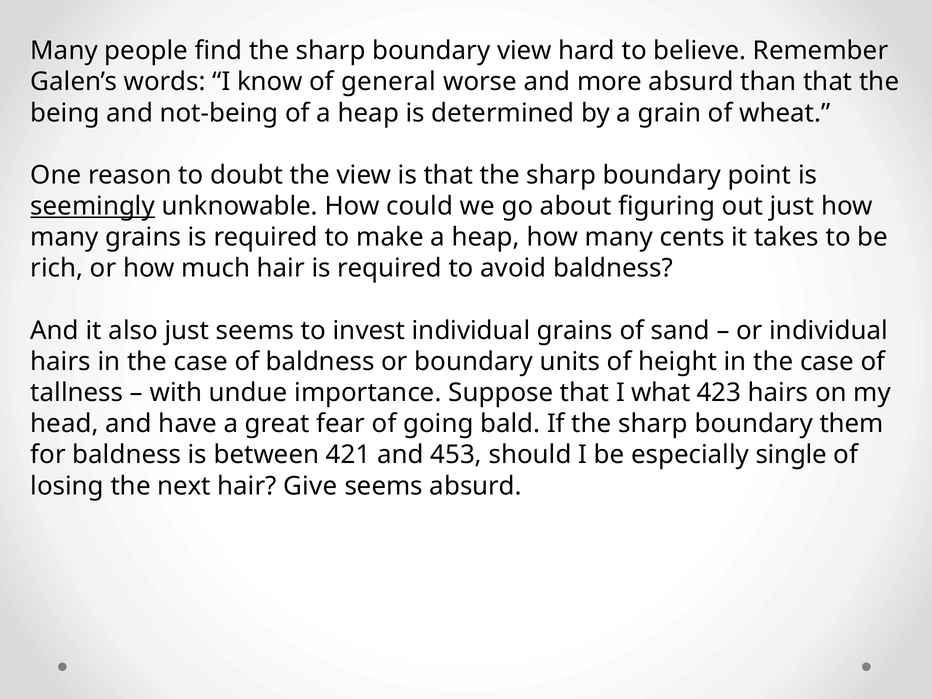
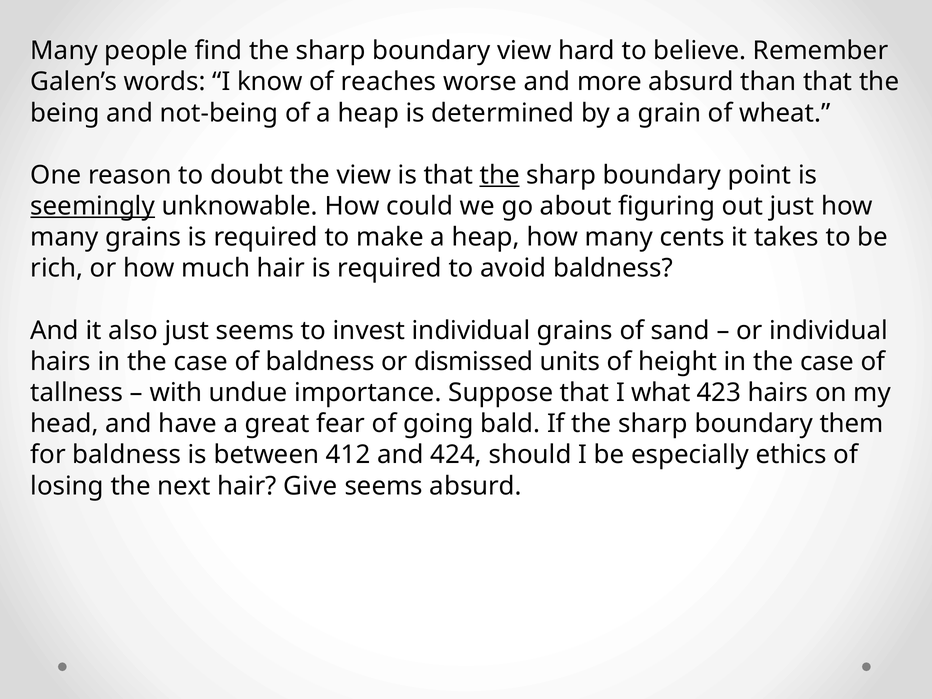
general: general -> reaches
the at (500, 175) underline: none -> present
or boundary: boundary -> dismissed
421: 421 -> 412
453: 453 -> 424
single: single -> ethics
